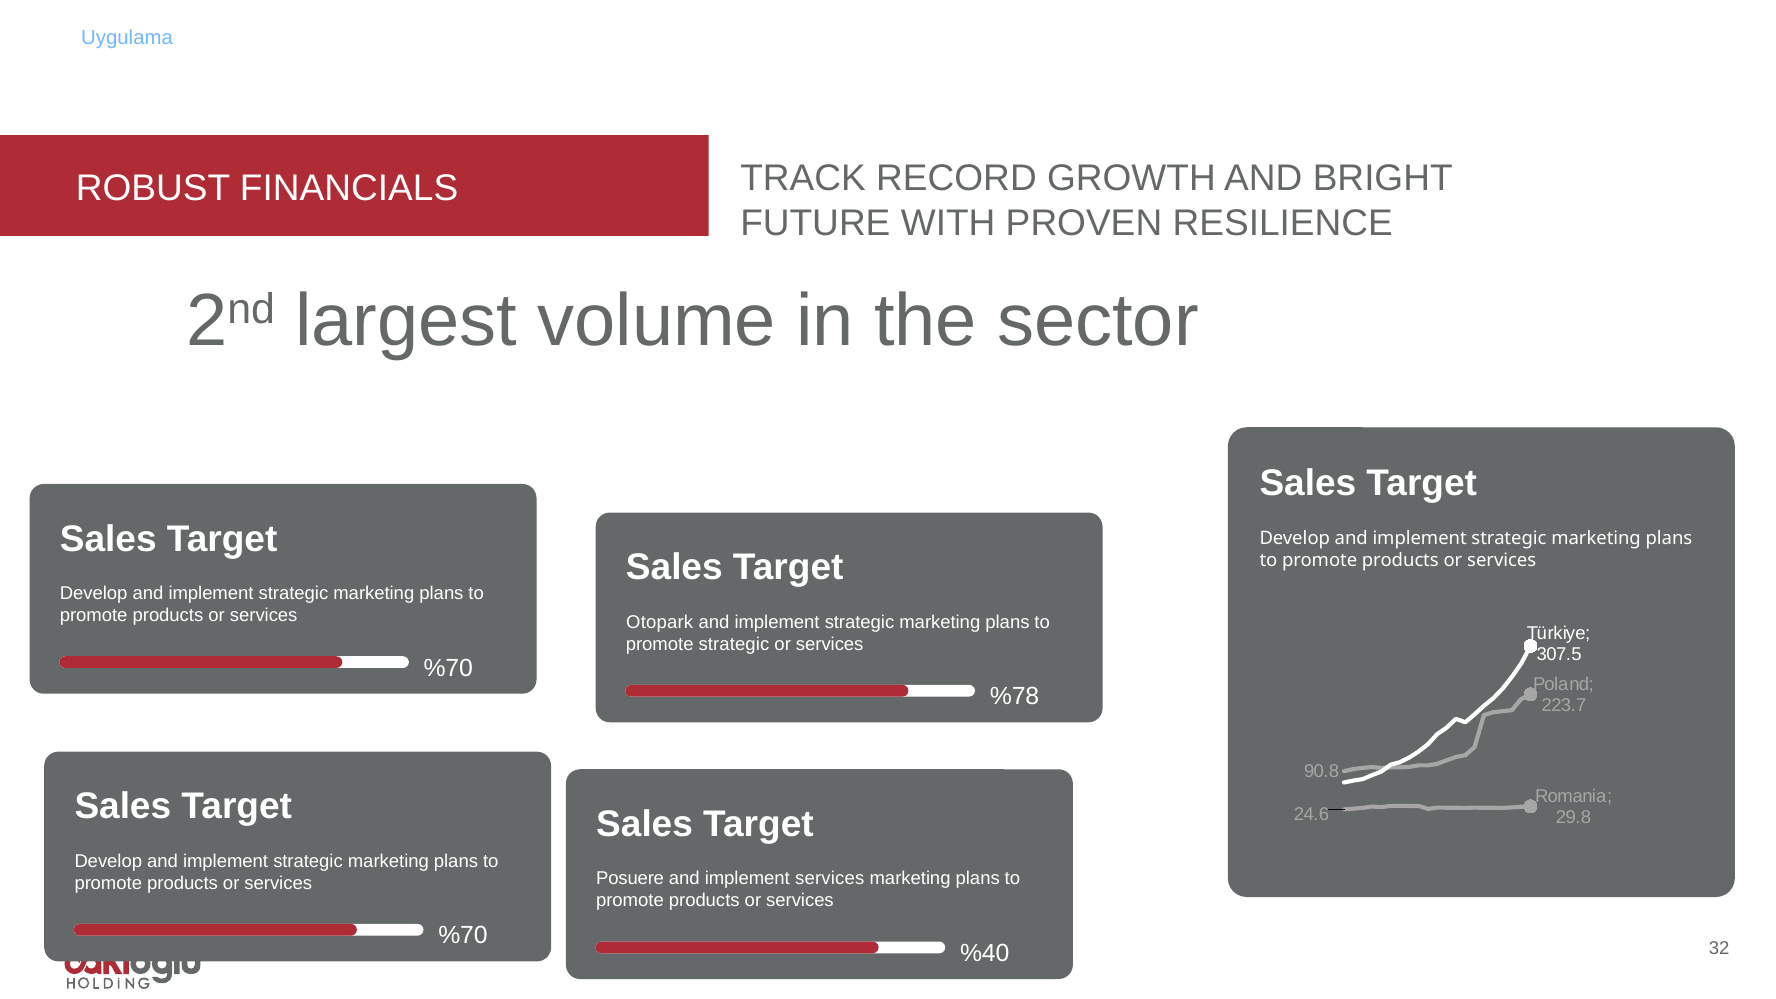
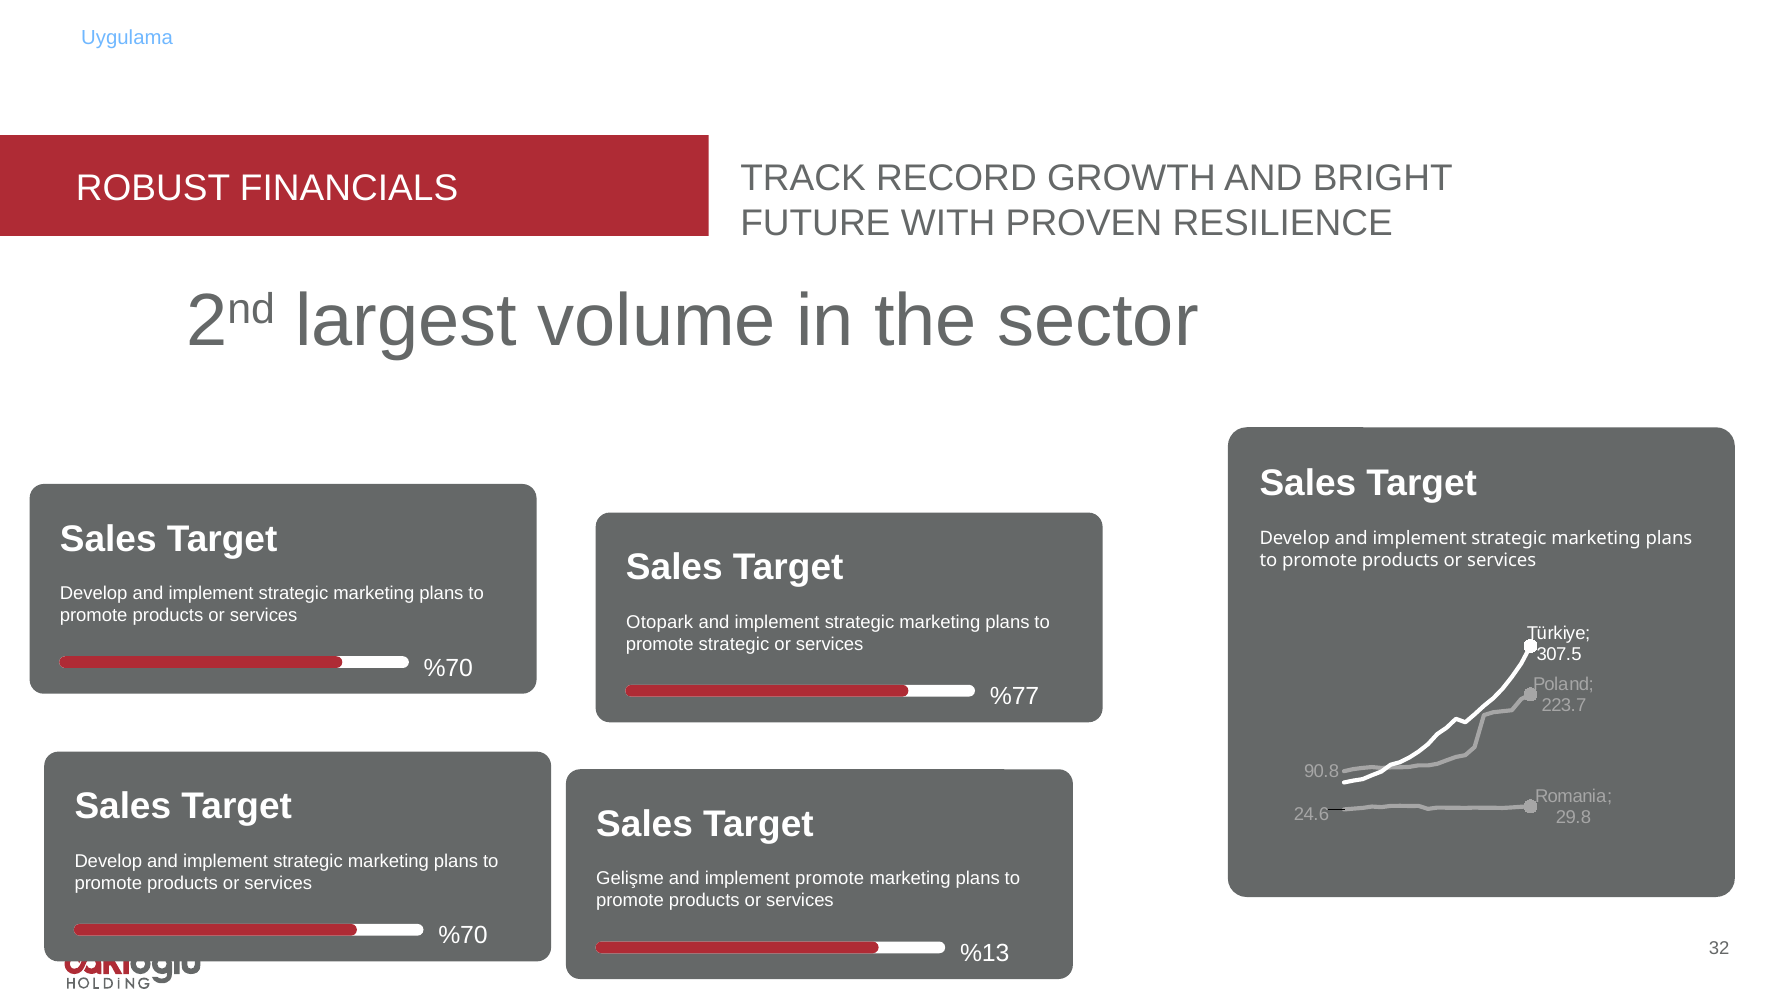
%78: %78 -> %77
Posuere: Posuere -> Gelişme
implement services: services -> promote
%40: %40 -> %13
